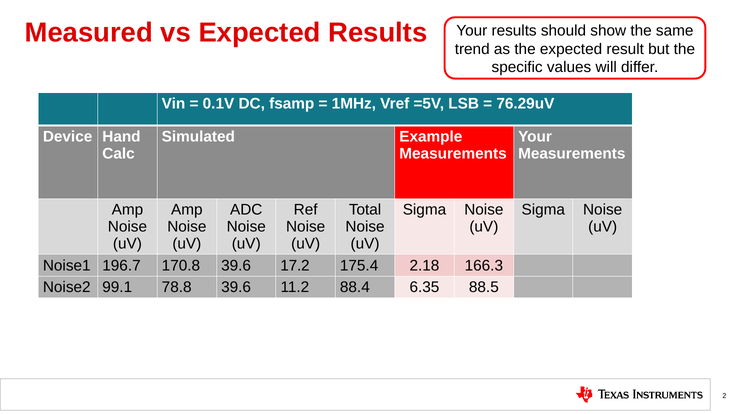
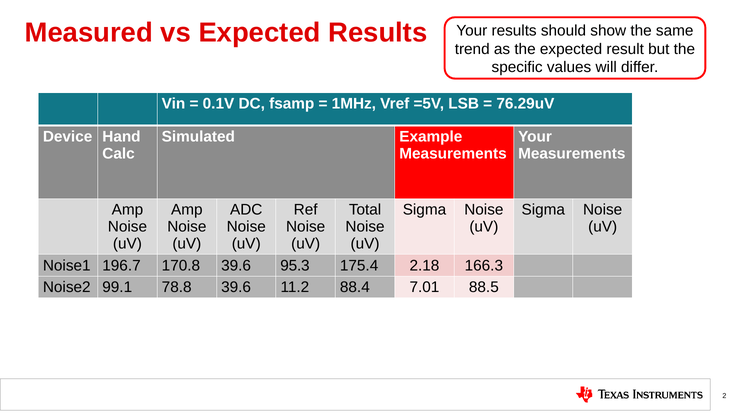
17.2: 17.2 -> 95.3
6.35: 6.35 -> 7.01
